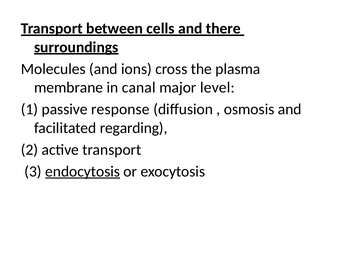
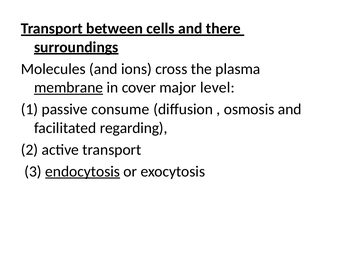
membrane underline: none -> present
canal: canal -> cover
response: response -> consume
